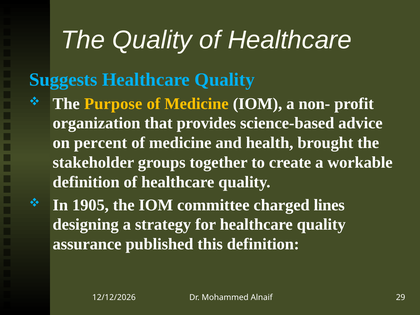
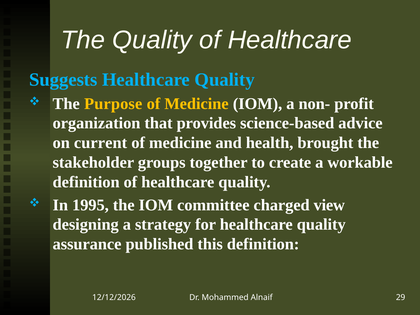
percent: percent -> current
1905: 1905 -> 1995
lines: lines -> view
